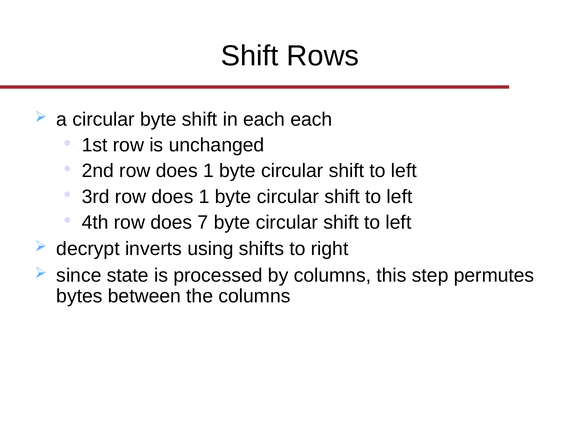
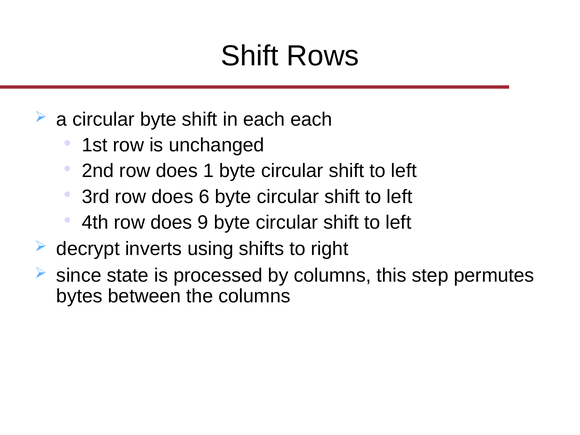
3rd row does 1: 1 -> 6
7: 7 -> 9
